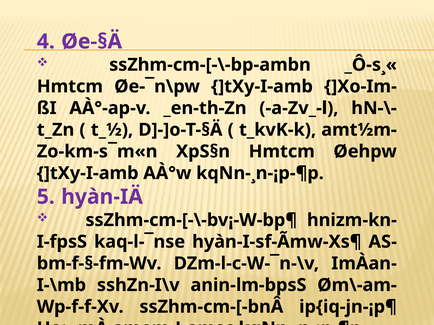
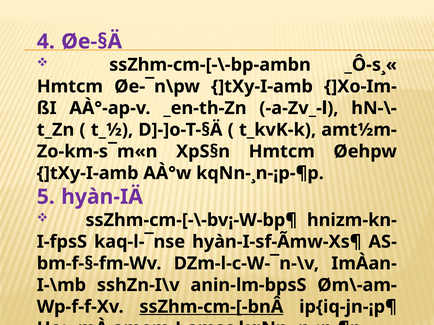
ssZhm-cm-[-bnÂ underline: none -> present
